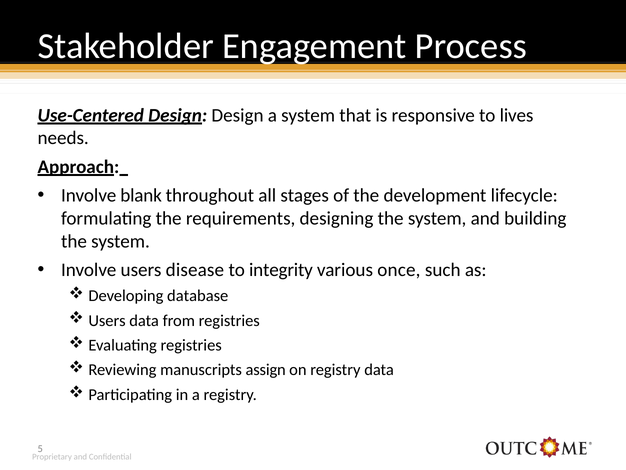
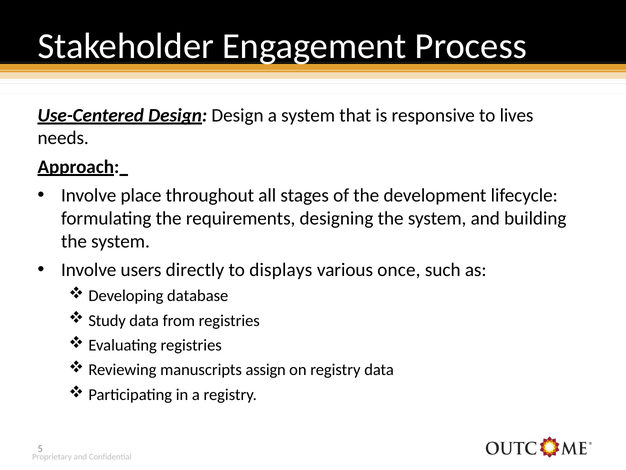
blank: blank -> place
disease: disease -> directly
integrity: integrity -> displays
Users at (107, 320): Users -> Study
